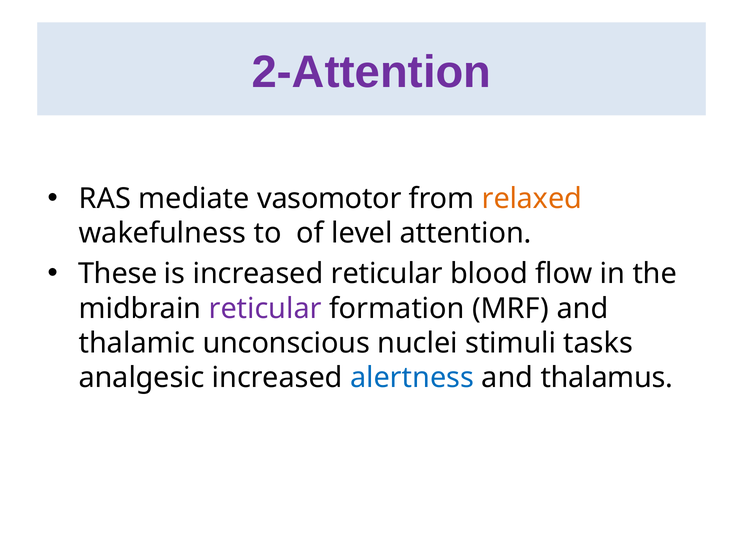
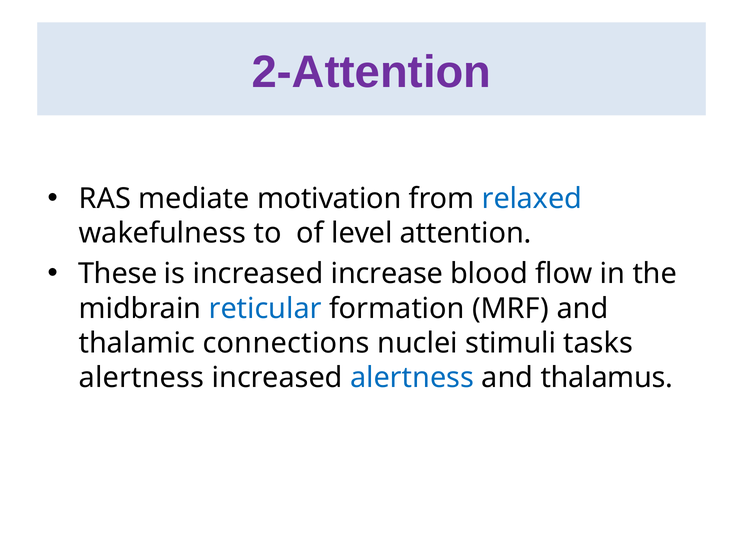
vasomotor: vasomotor -> motivation
relaxed colour: orange -> blue
increased reticular: reticular -> increase
reticular at (265, 308) colour: purple -> blue
unconscious: unconscious -> connections
analgesic at (142, 377): analgesic -> alertness
